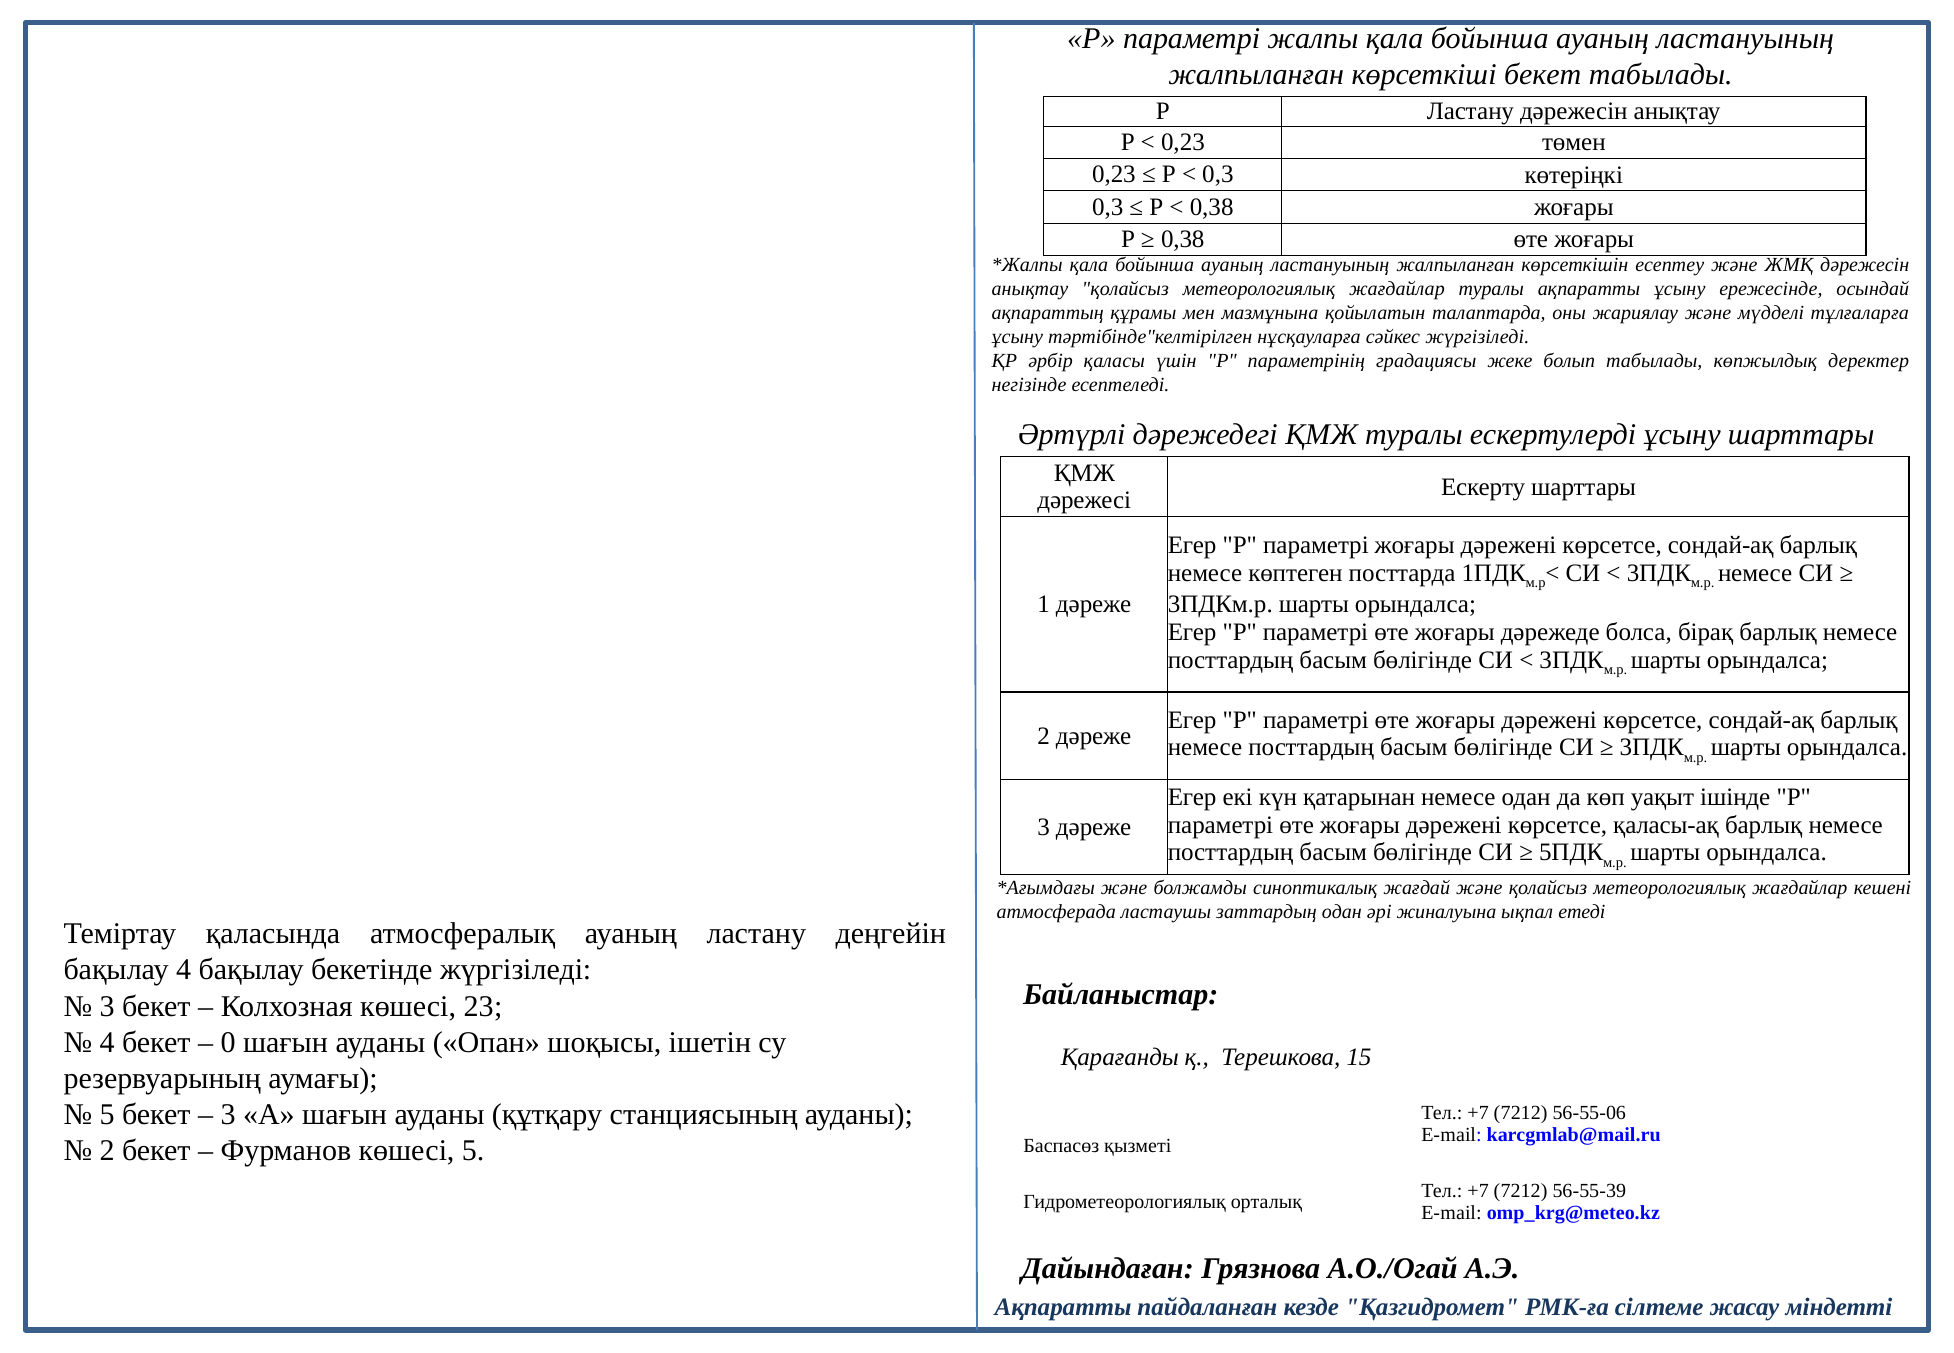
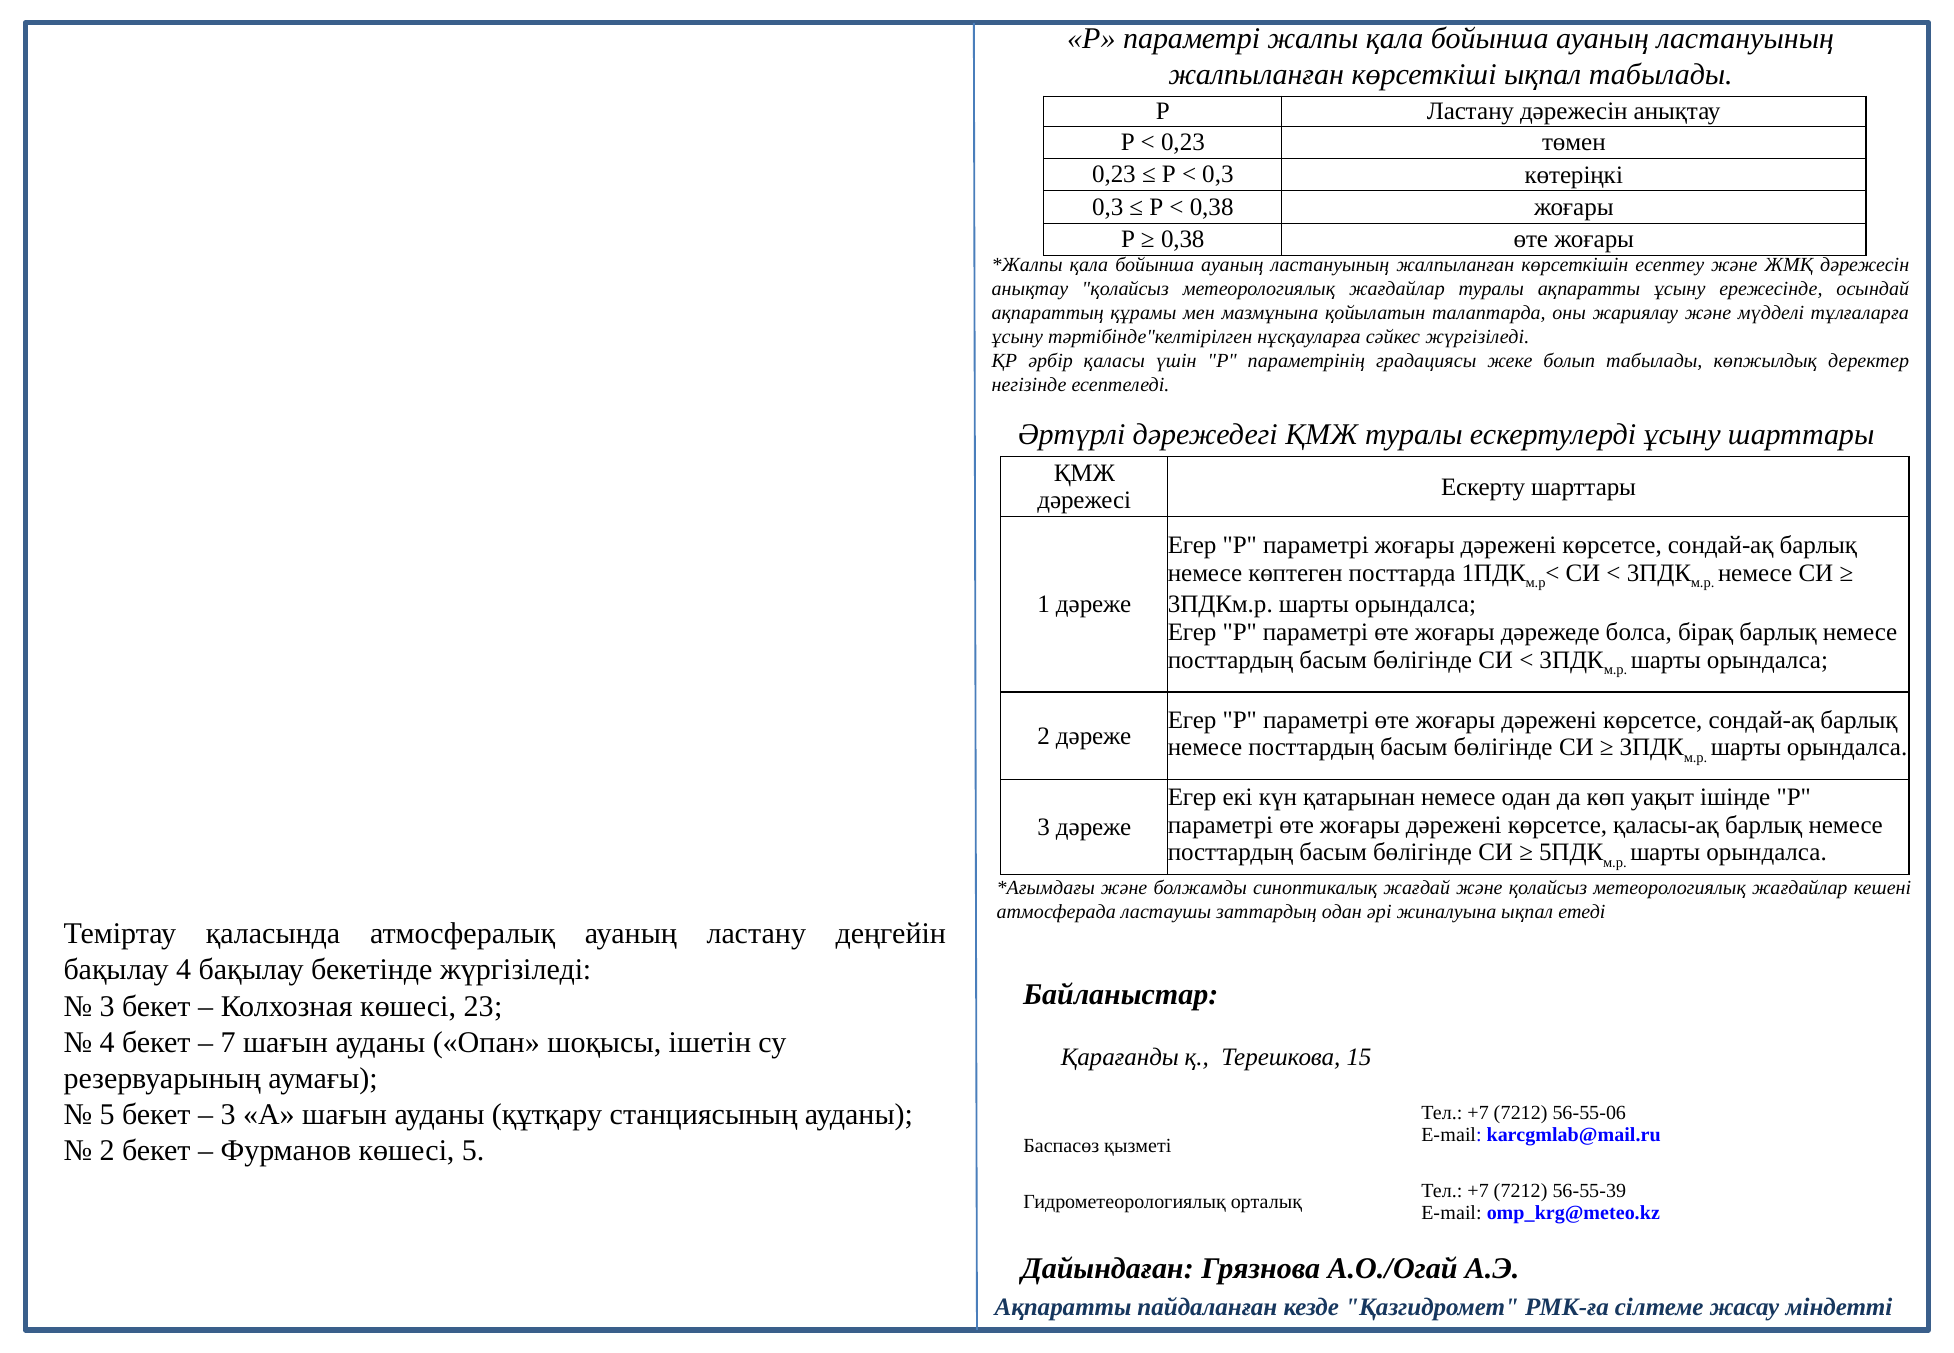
көрсеткіші бекет: бекет -> ықпал
0: 0 -> 7
